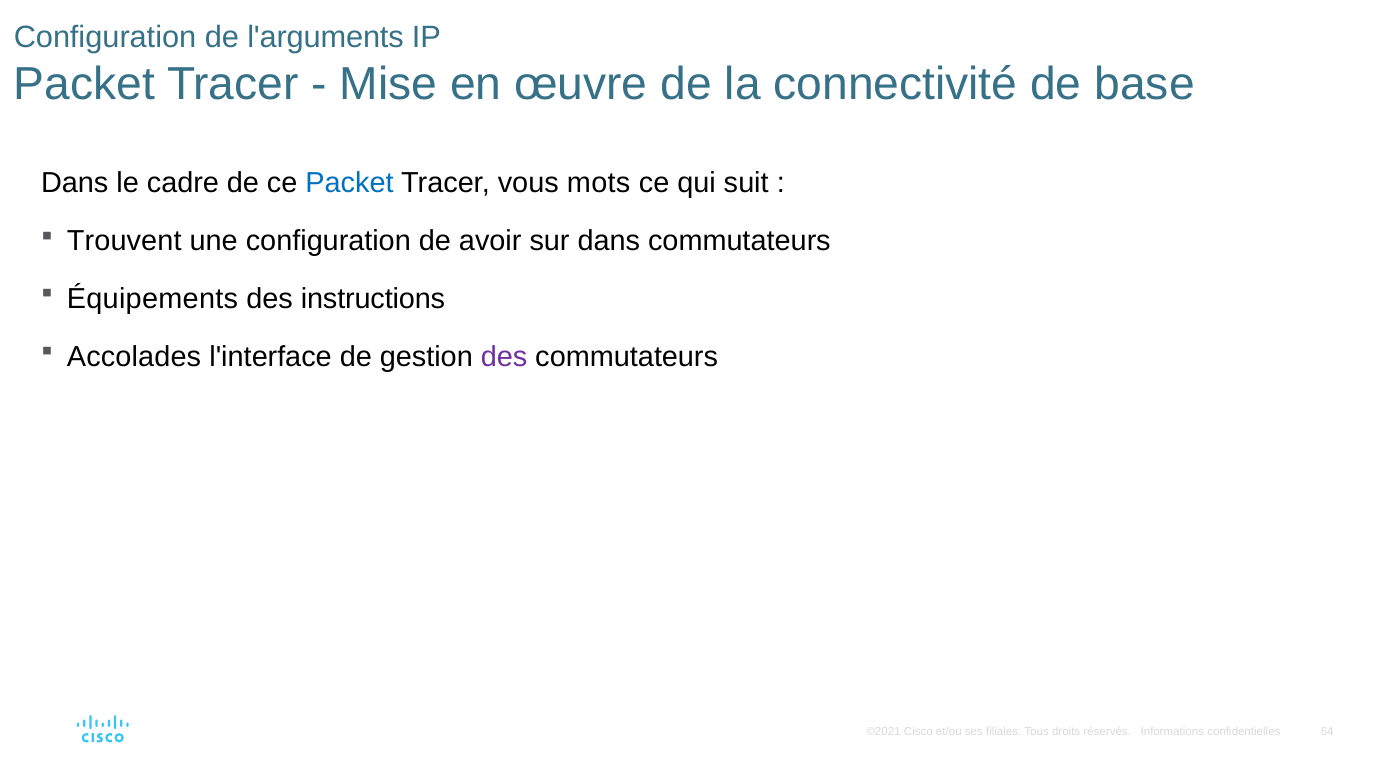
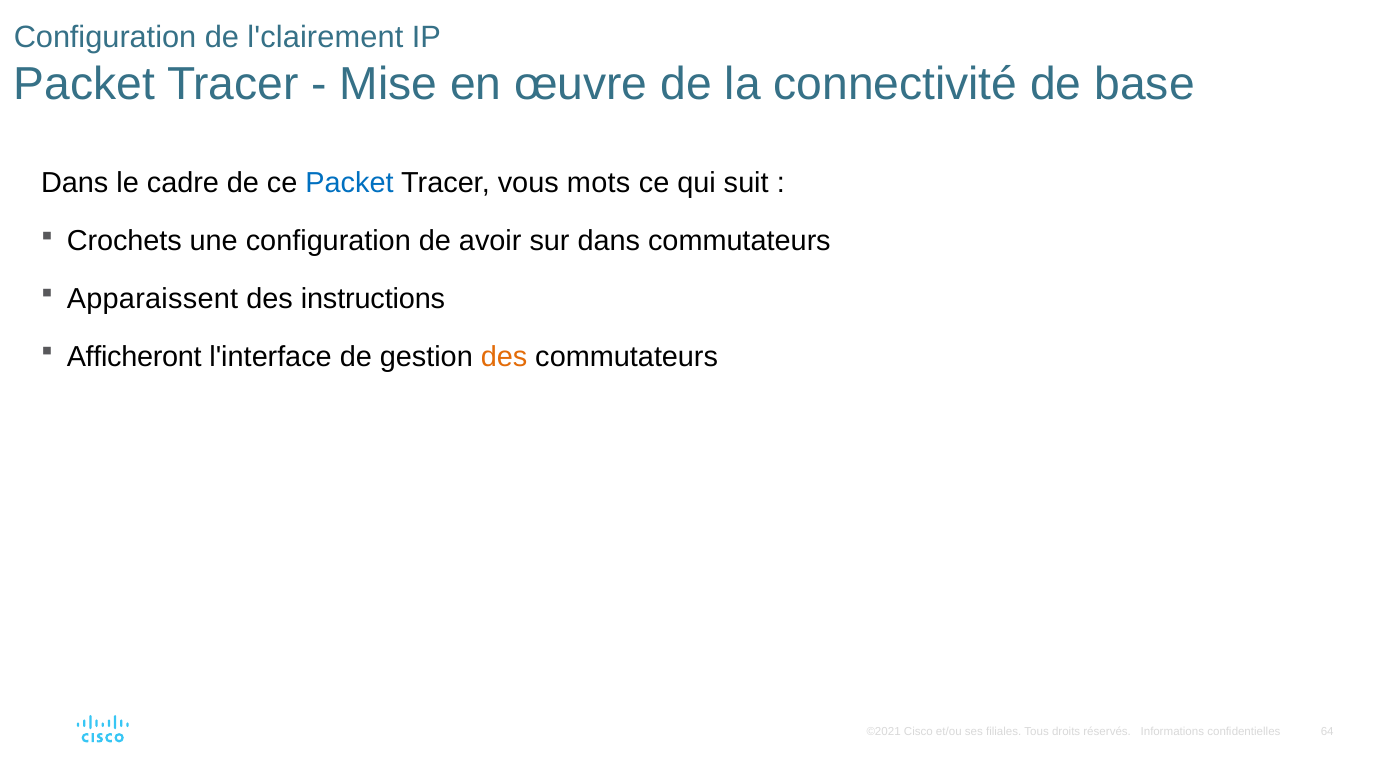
l'arguments: l'arguments -> l'clairement
Trouvent: Trouvent -> Crochets
Équipements: Équipements -> Apparaissent
Accolades: Accolades -> Afficheront
des at (504, 356) colour: purple -> orange
